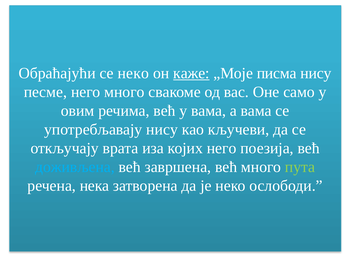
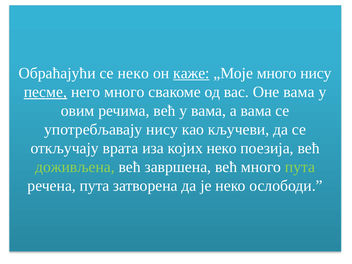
„Моје писма: писма -> много
песме underline: none -> present
Оне само: само -> вама
којих него: него -> неко
доживљена colour: light blue -> light green
речена нека: нека -> пута
